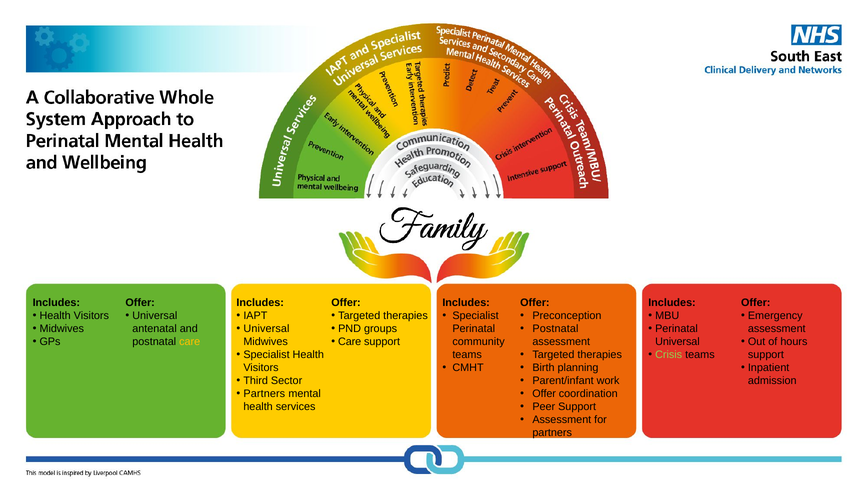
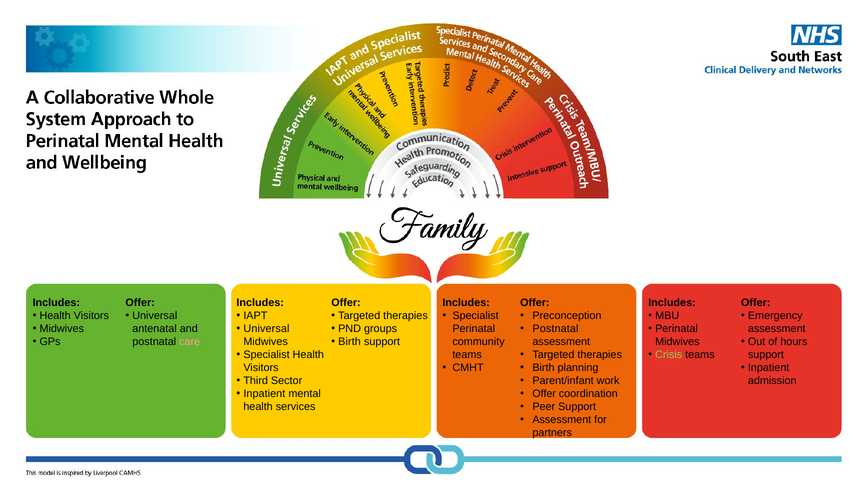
Care at (350, 341): Care -> Birth
care at (190, 341) colour: yellow -> pink
Universal at (677, 341): Universal -> Midwives
Partners at (264, 393): Partners -> Inpatient
